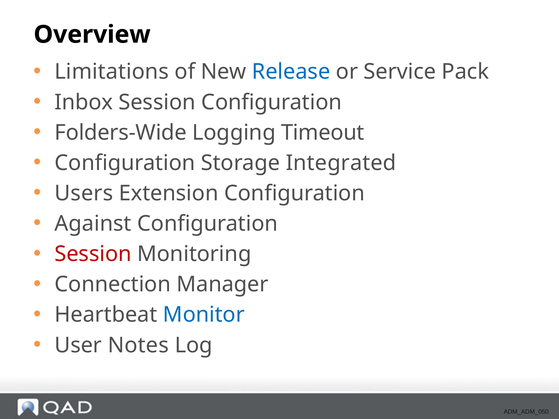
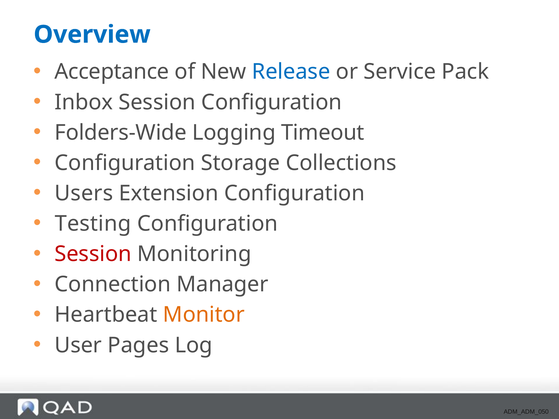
Overview colour: black -> blue
Limitations: Limitations -> Acceptance
Integrated: Integrated -> Collections
Against: Against -> Testing
Monitor colour: blue -> orange
Notes: Notes -> Pages
